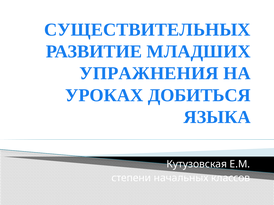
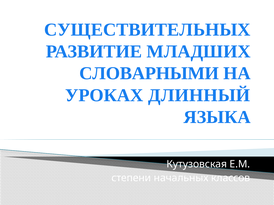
УПРАЖНЕНИЯ: УПРАЖНЕНИЯ -> СЛОВАРНЫМИ
ДОБИТЬСЯ: ДОБИТЬСЯ -> ДЛИННЫЙ
